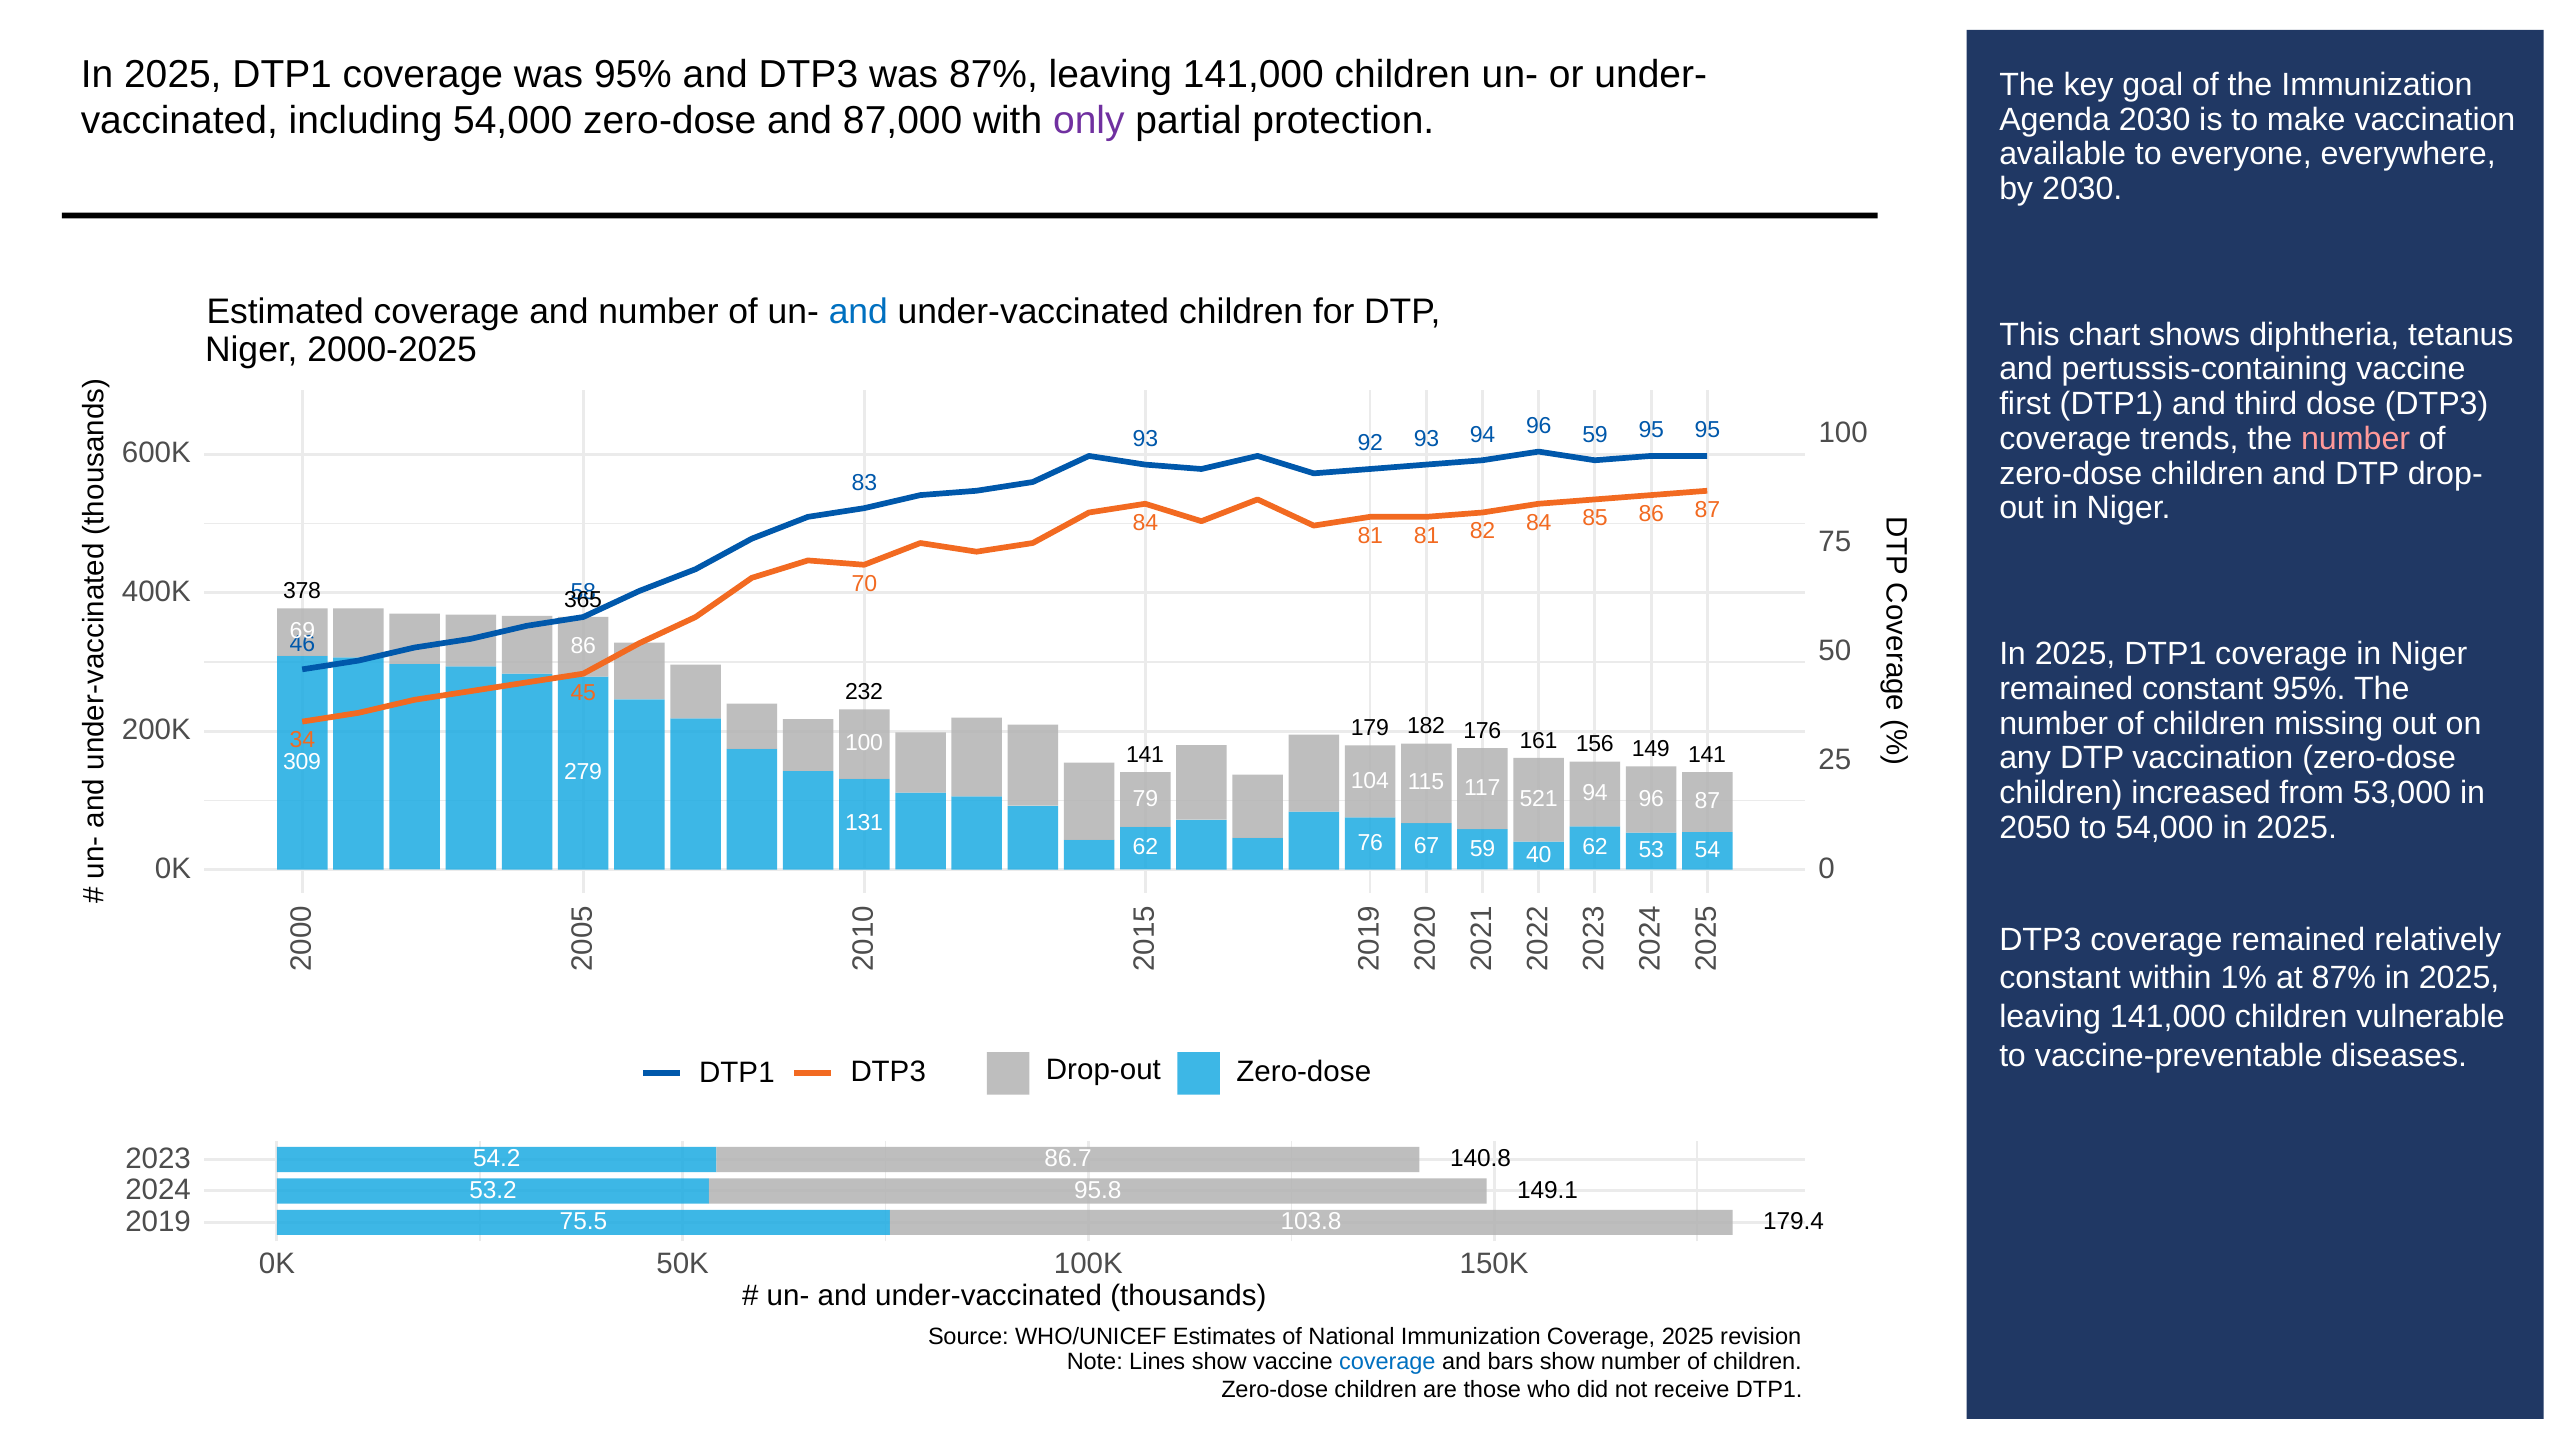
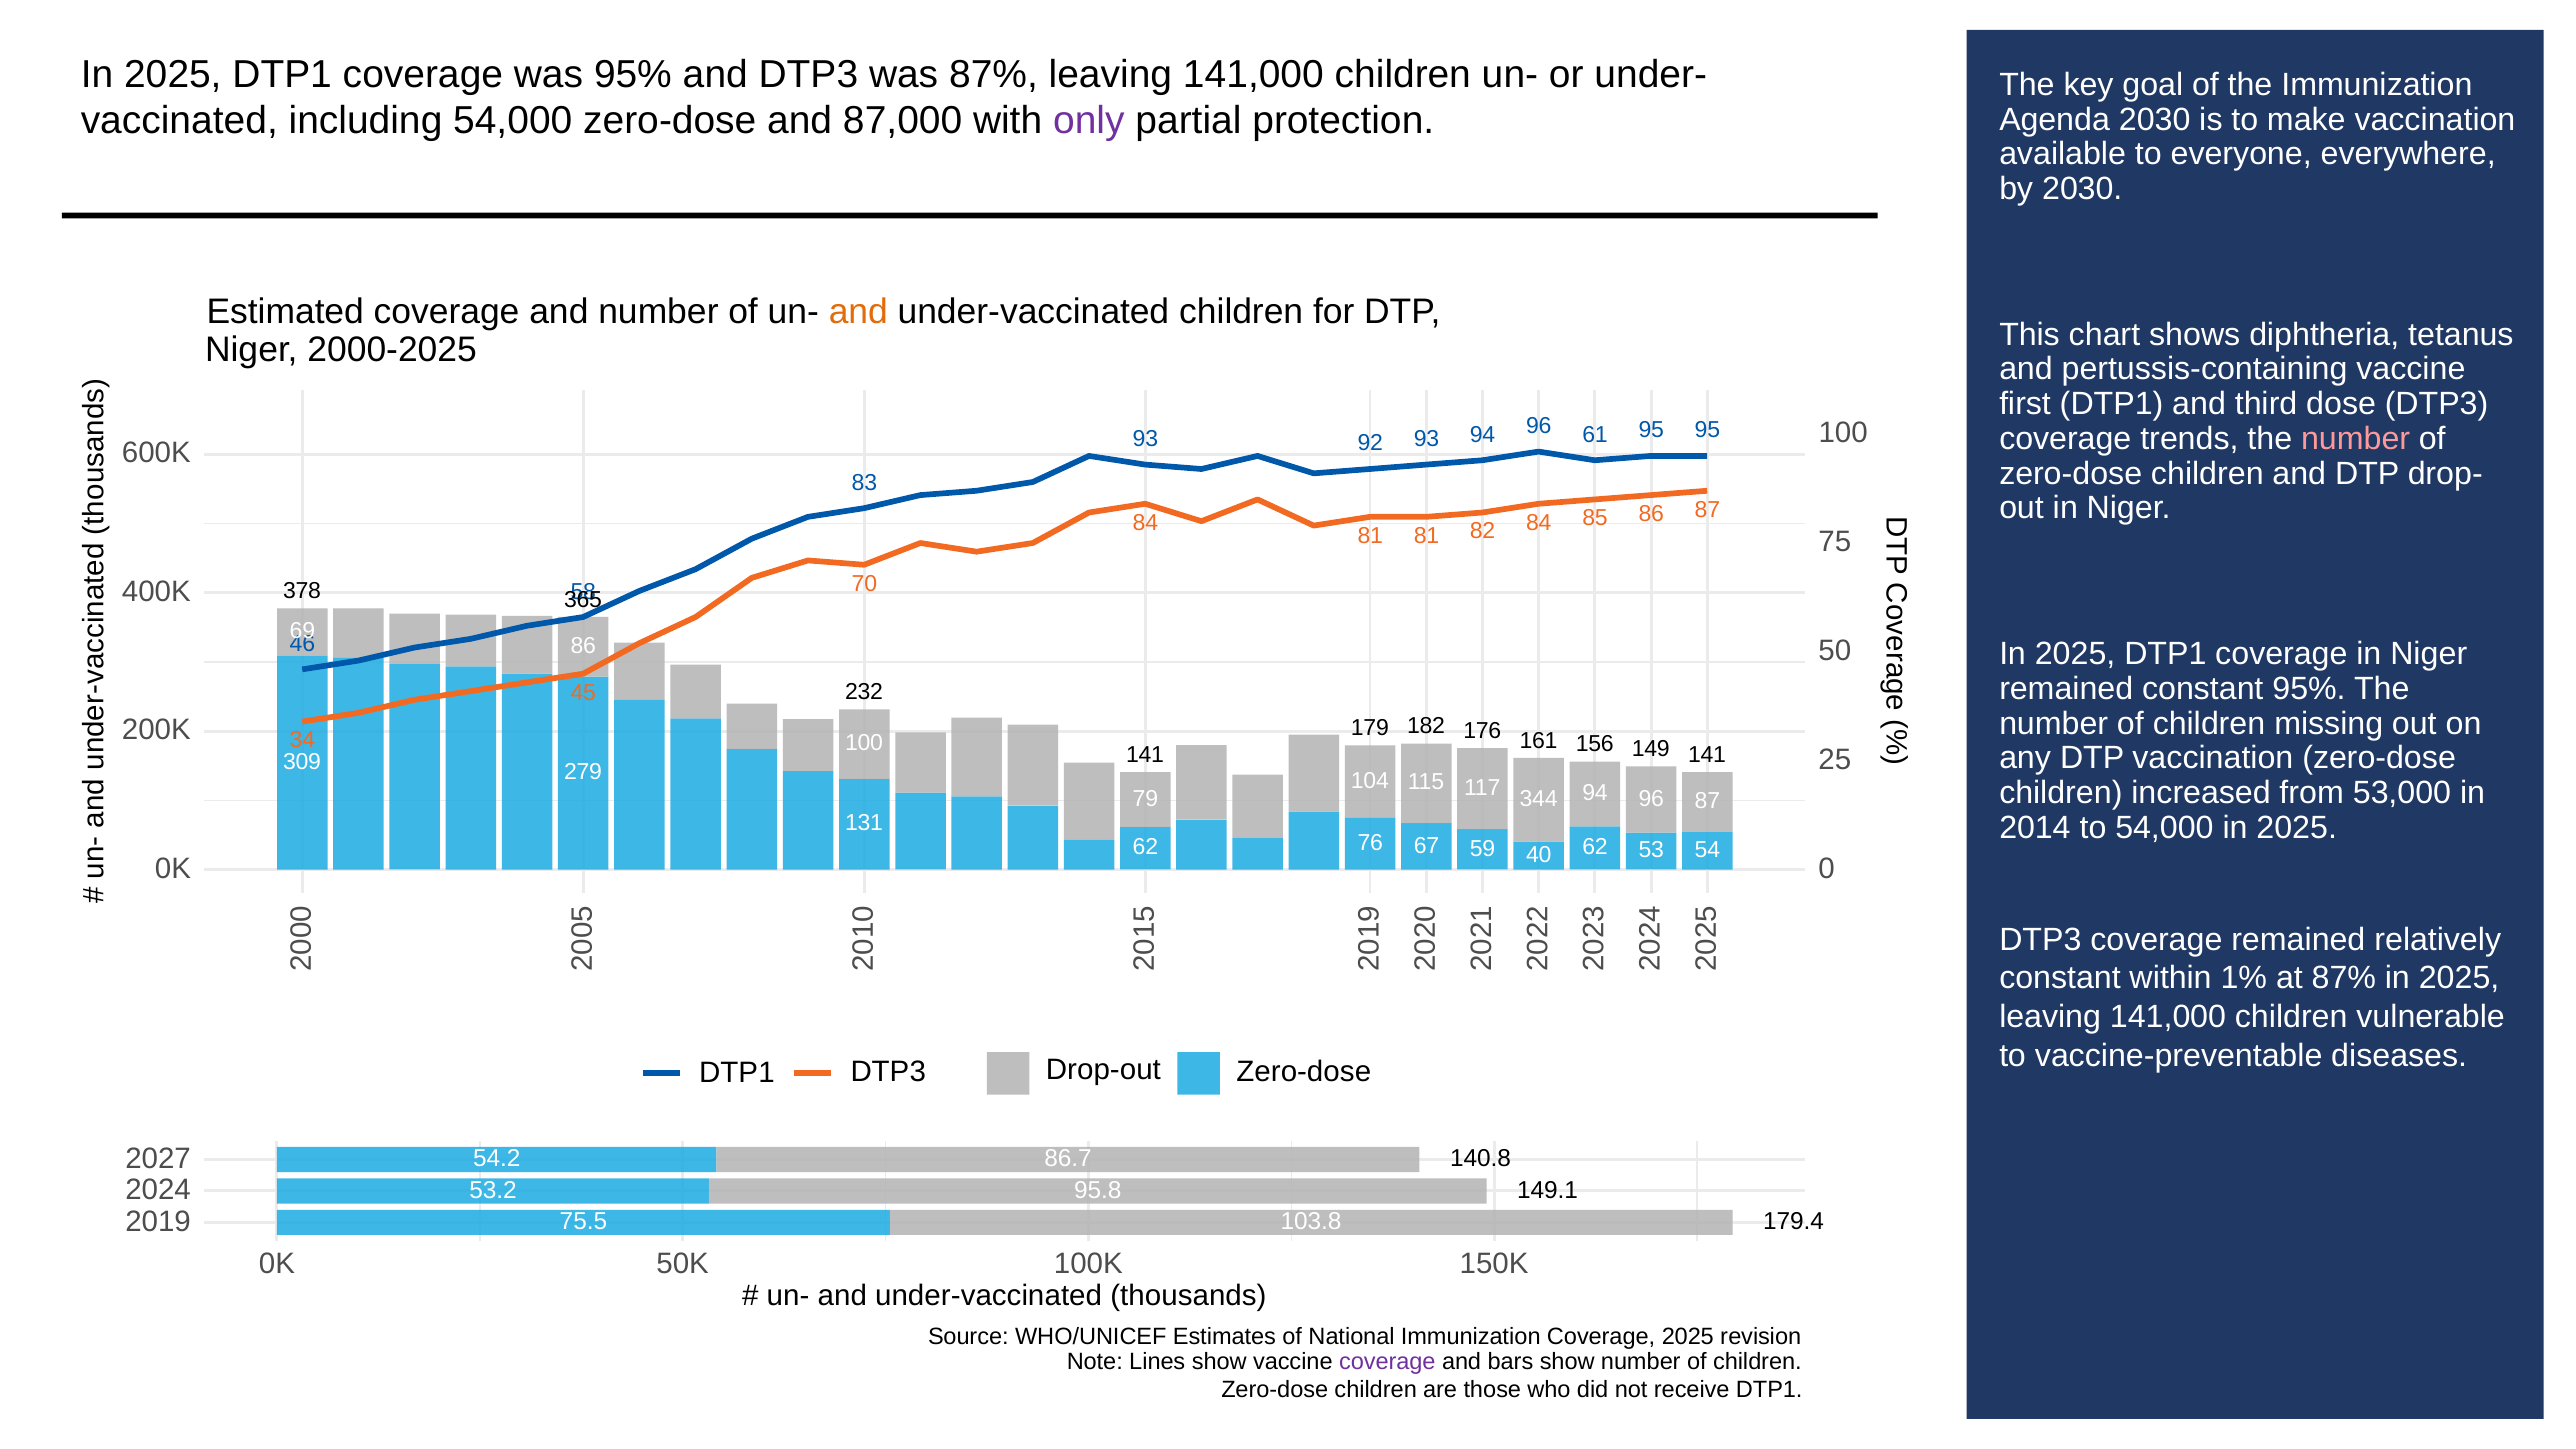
and at (858, 311) colour: blue -> orange
96 59: 59 -> 61
521: 521 -> 344
2050: 2050 -> 2014
2023: 2023 -> 2027
coverage at (1387, 1362) colour: blue -> purple
